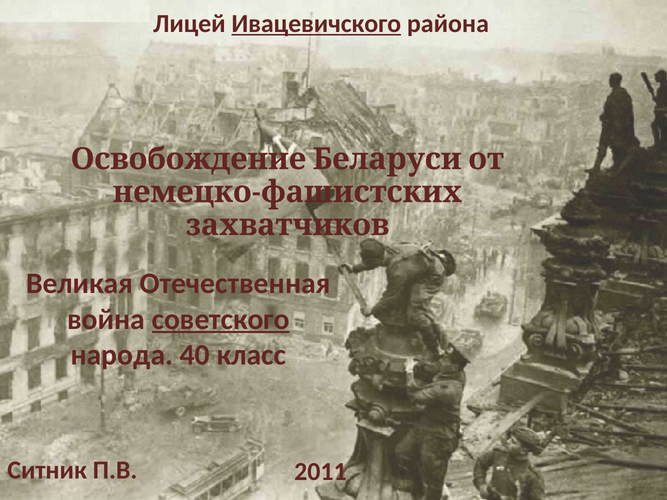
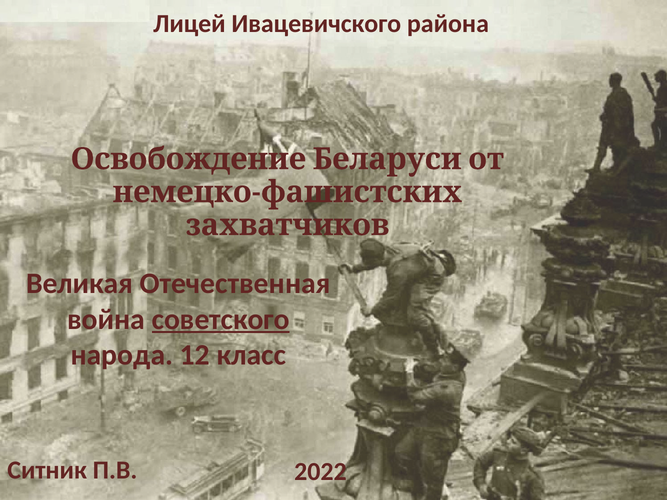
Ивацевичского underline: present -> none
40: 40 -> 12
2011: 2011 -> 2022
